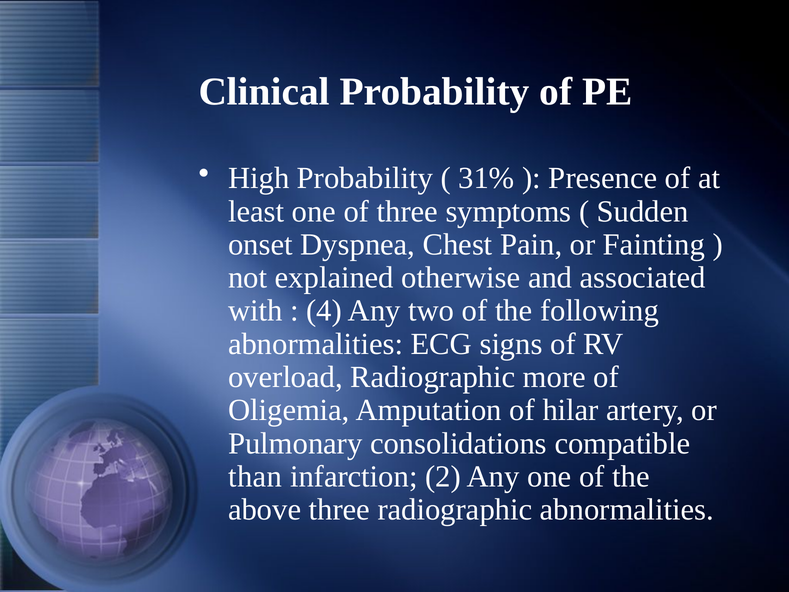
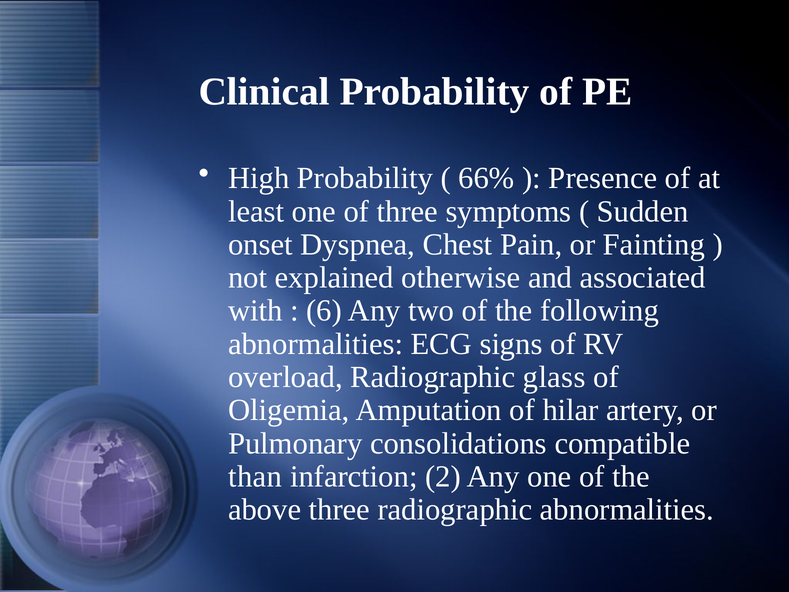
31%: 31% -> 66%
4: 4 -> 6
more: more -> glass
